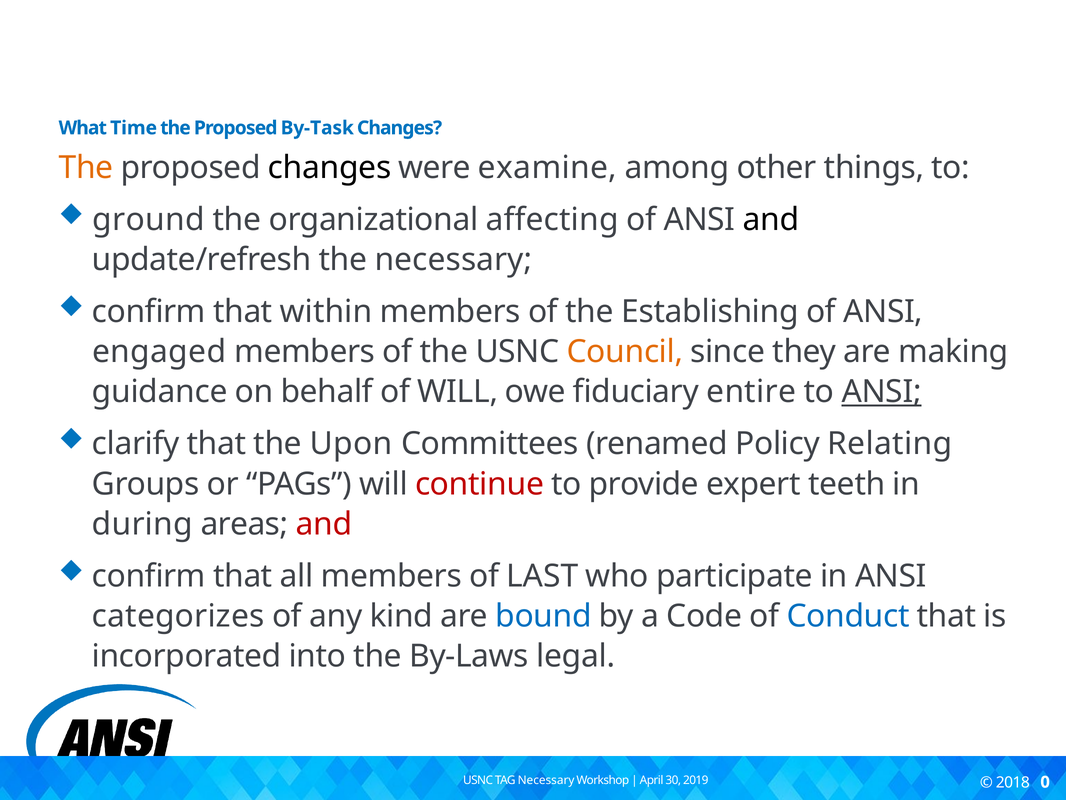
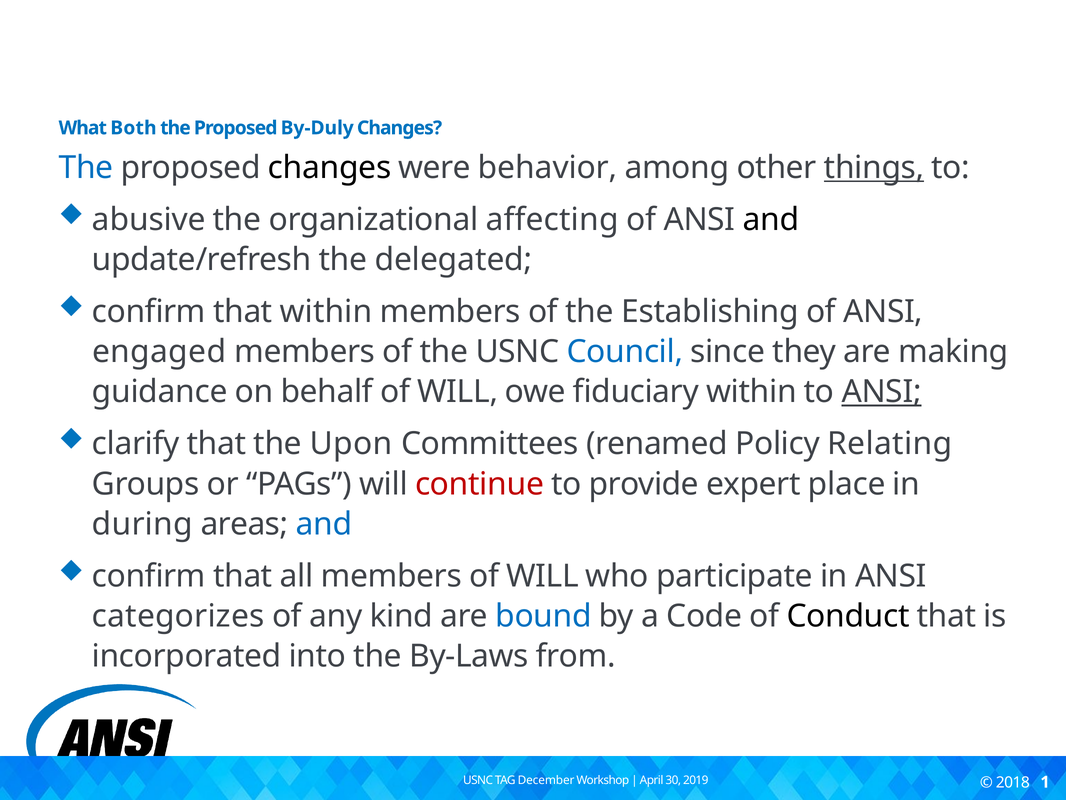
Time: Time -> Both
By-Task: By-Task -> By-Duly
The at (86, 167) colour: orange -> blue
examine: examine -> behavior
things underline: none -> present
ground: ground -> abusive
the necessary: necessary -> delegated
Council colour: orange -> blue
fiduciary entire: entire -> within
teeth: teeth -> place
and at (324, 524) colour: red -> blue
members of LAST: LAST -> WILL
Conduct colour: blue -> black
legal: legal -> from
TAG Necessary: Necessary -> December
0: 0 -> 1
